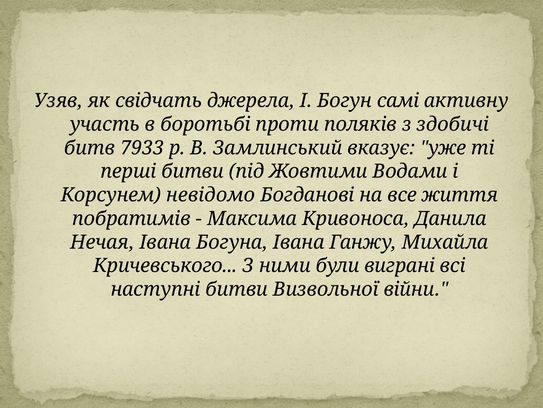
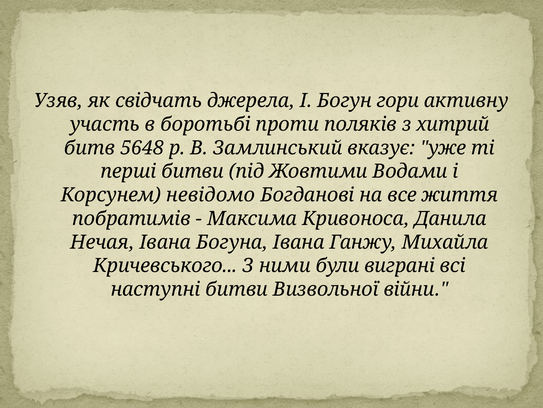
самі: самі -> гори
здобичі: здобичі -> хитрий
7933: 7933 -> 5648
